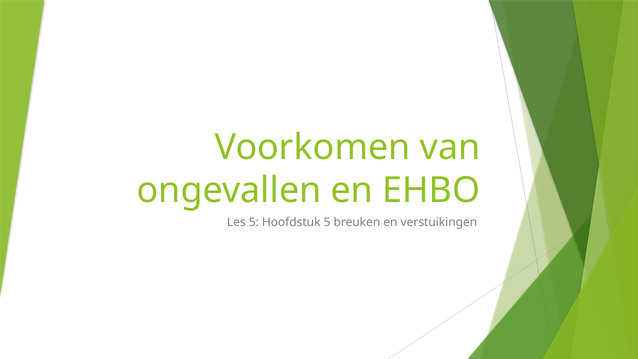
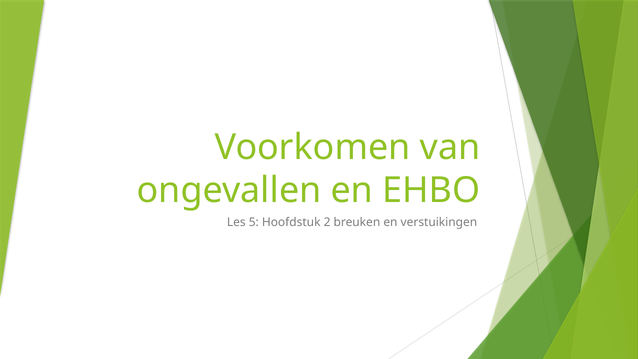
Hoofdstuk 5: 5 -> 2
